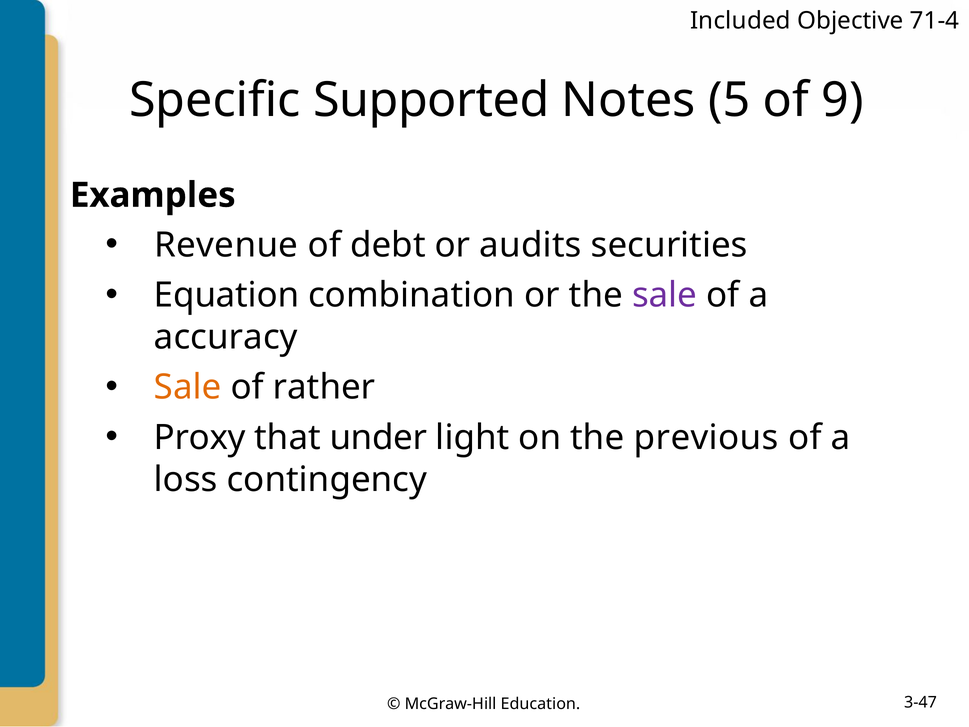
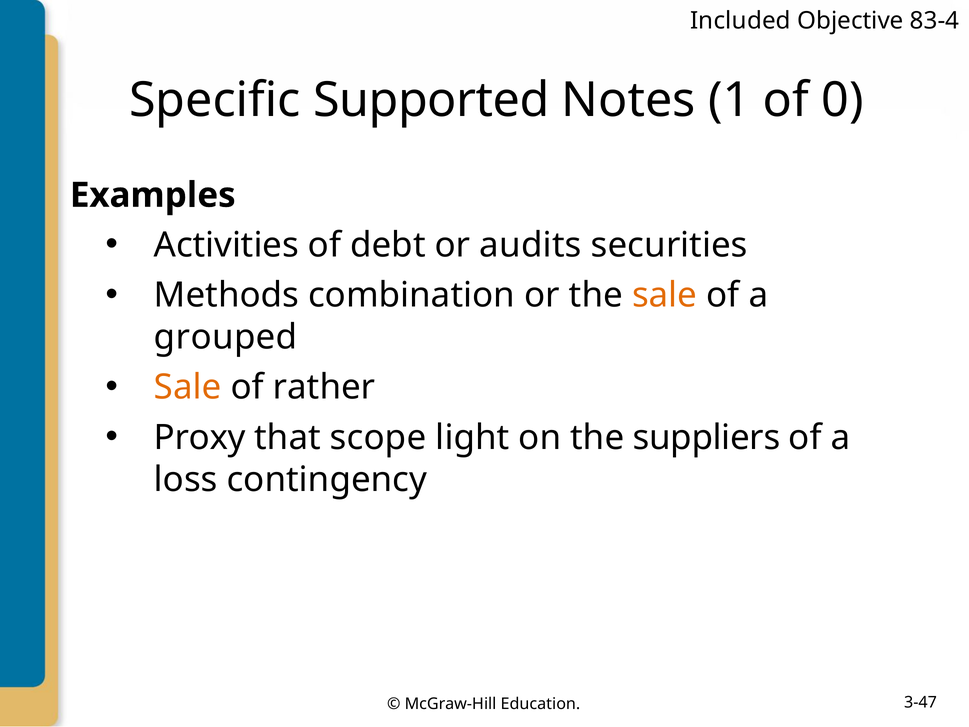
71-4: 71-4 -> 83-4
5: 5 -> 1
9: 9 -> 0
Revenue: Revenue -> Activities
Equation: Equation -> Methods
sale at (665, 295) colour: purple -> orange
accuracy: accuracy -> grouped
under: under -> scope
previous: previous -> suppliers
